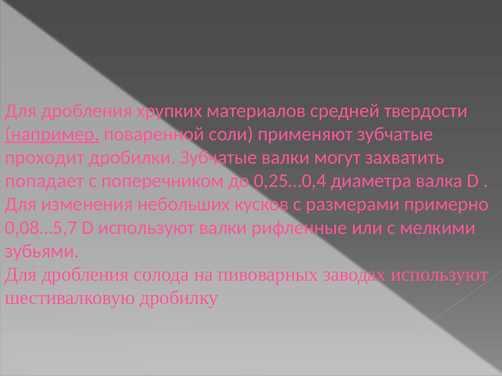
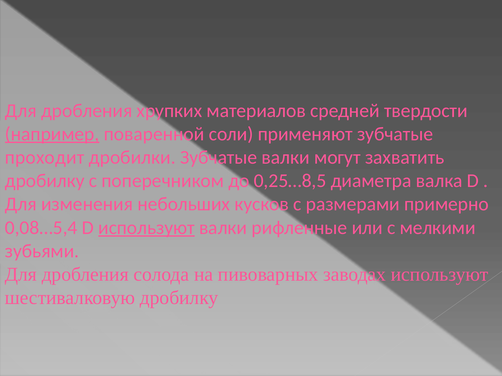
попадает at (45, 181): попадает -> дробилку
0,25…0,4: 0,25…0,4 -> 0,25…8,5
0,08…5,7: 0,08…5,7 -> 0,08…5,4
используют at (146, 228) underline: none -> present
